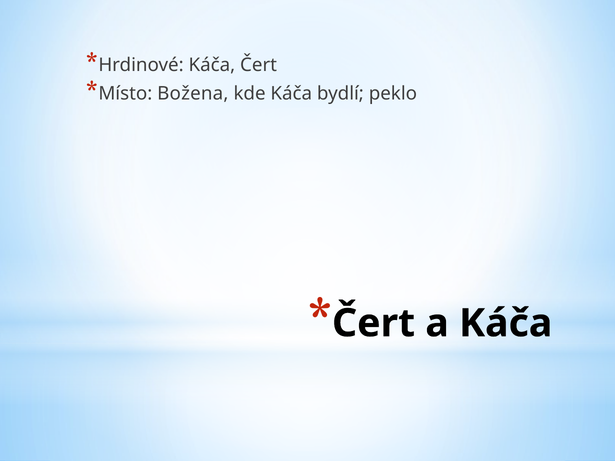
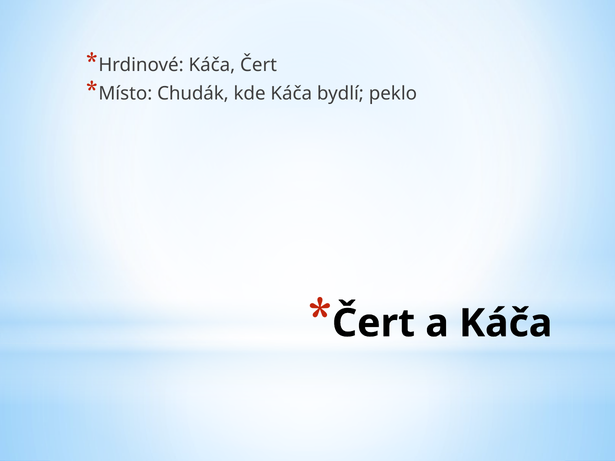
Božena: Božena -> Chudák
